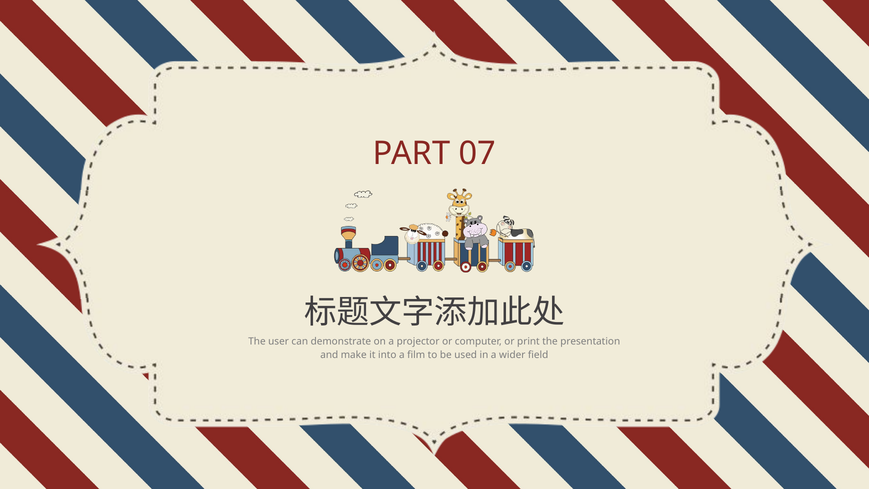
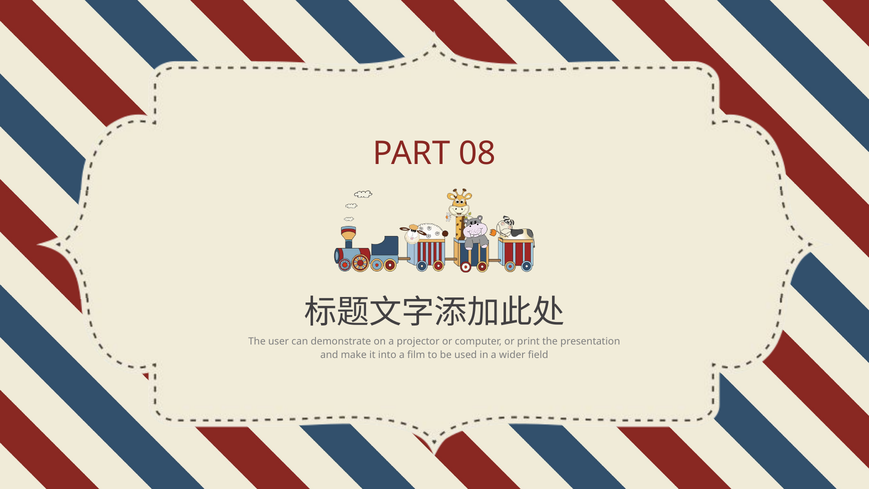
07: 07 -> 08
